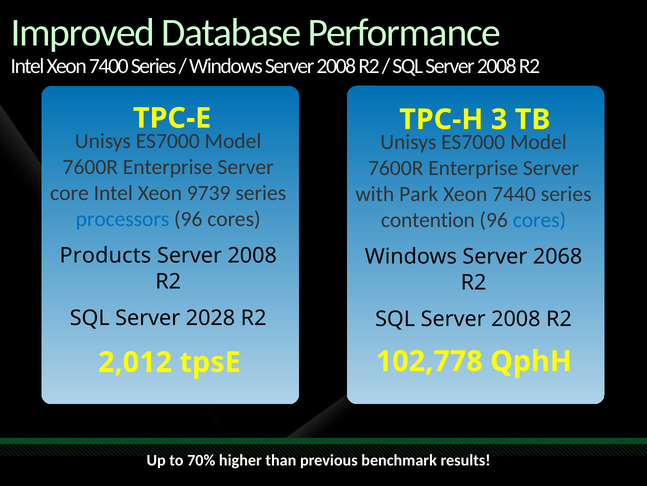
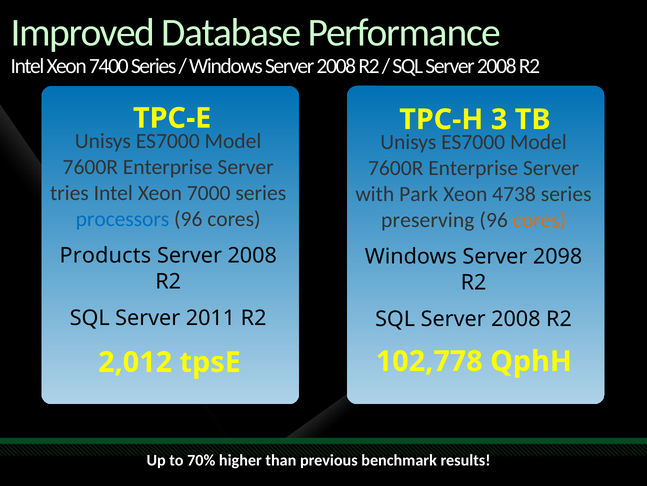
core: core -> tries
9739: 9739 -> 7000
7440: 7440 -> 4738
contention: contention -> preserving
cores at (539, 220) colour: blue -> orange
2068: 2068 -> 2098
2028: 2028 -> 2011
